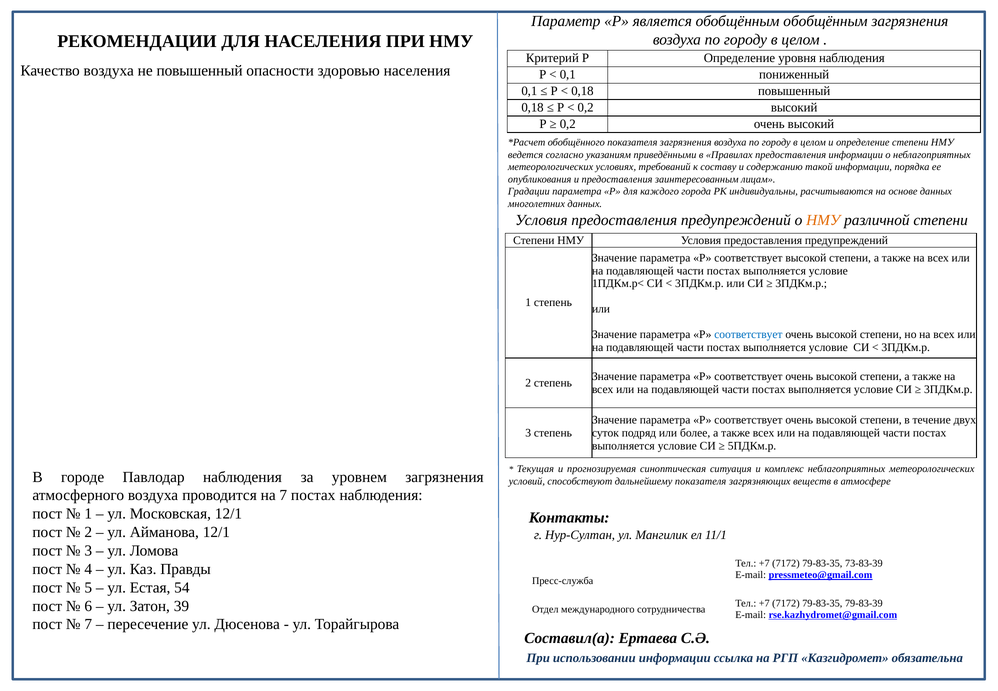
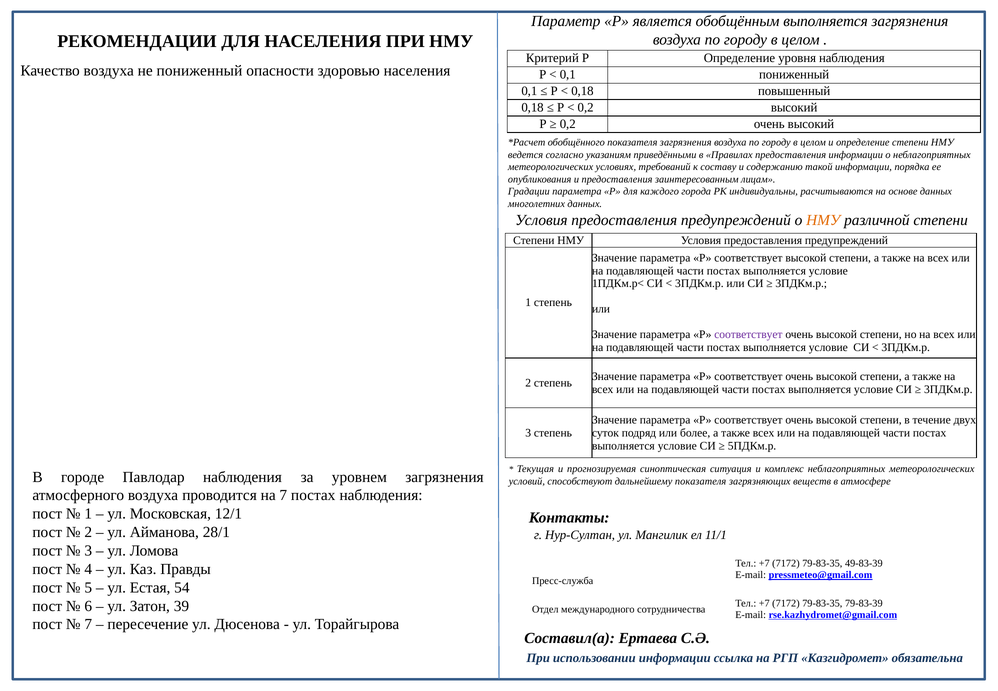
обобщённым обобщённым: обобщённым -> выполняется
не повышенный: повышенный -> пониженный
соответствует at (748, 335) colour: blue -> purple
Айманова 12/1: 12/1 -> 28/1
73-83-39: 73-83-39 -> 49-83-39
